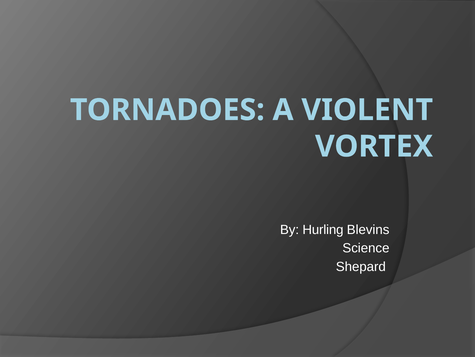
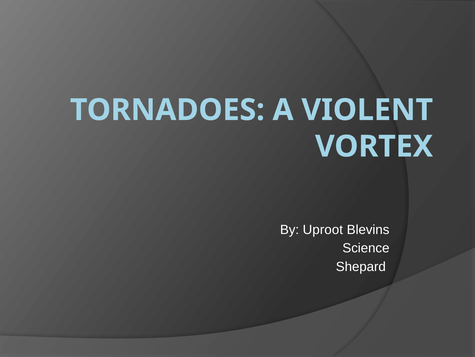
Hurling: Hurling -> Uproot
